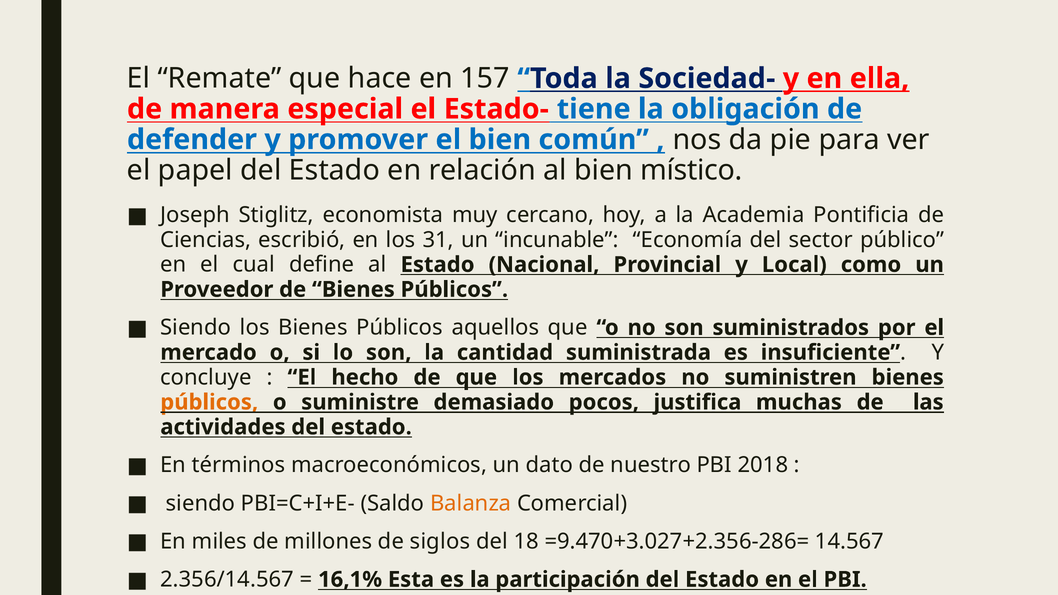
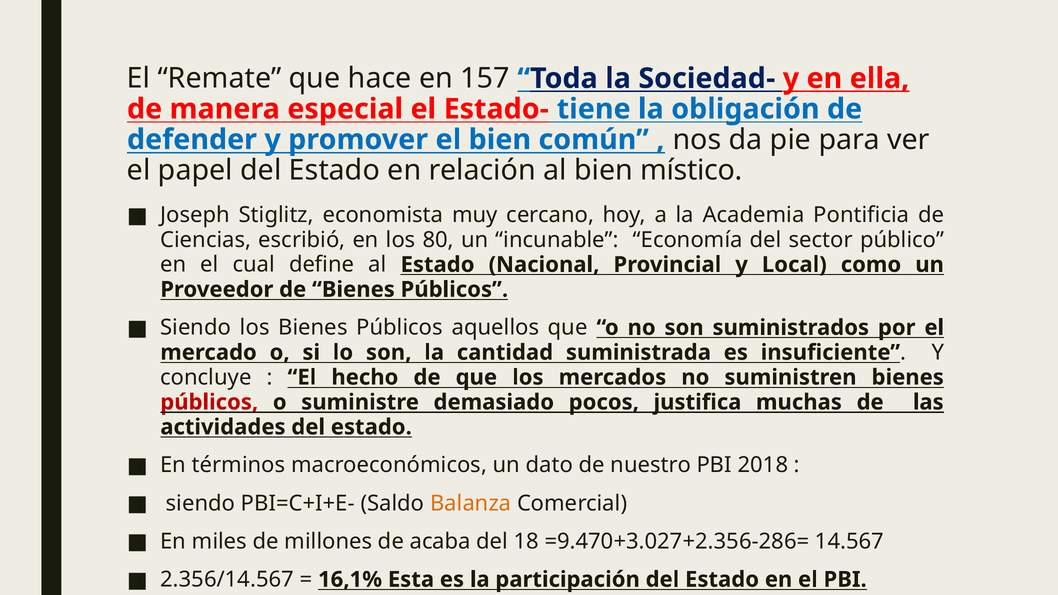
31: 31 -> 80
públicos at (209, 402) colour: orange -> red
siglos: siglos -> acaba
